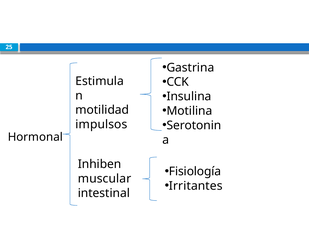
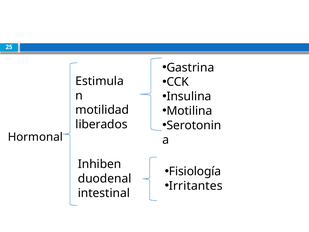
impulsos: impulsos -> liberados
muscular: muscular -> duodenal
